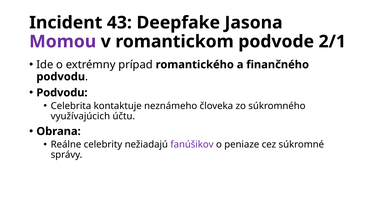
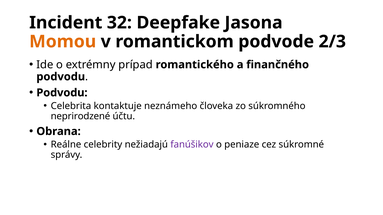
43: 43 -> 32
Momou colour: purple -> orange
2/1: 2/1 -> 2/3
využívajúcich: využívajúcich -> neprirodzené
